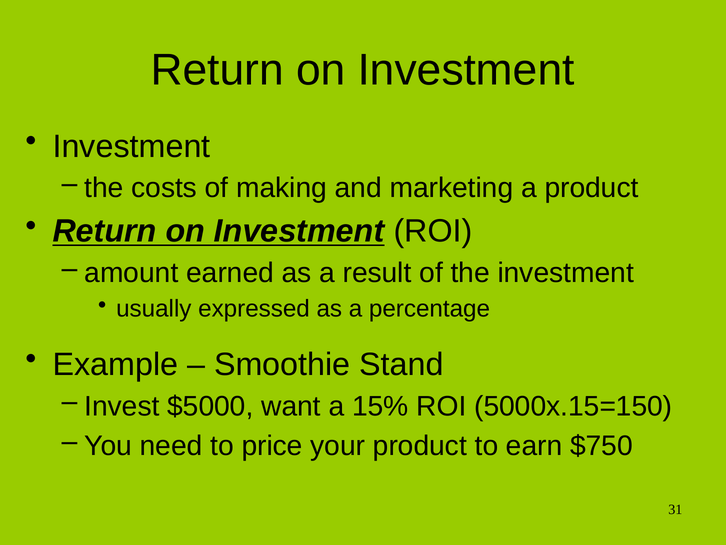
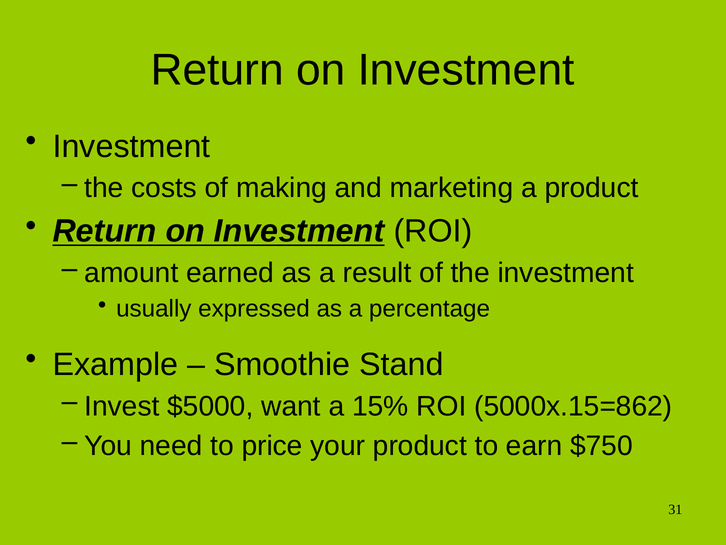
5000x.15=150: 5000x.15=150 -> 5000x.15=862
